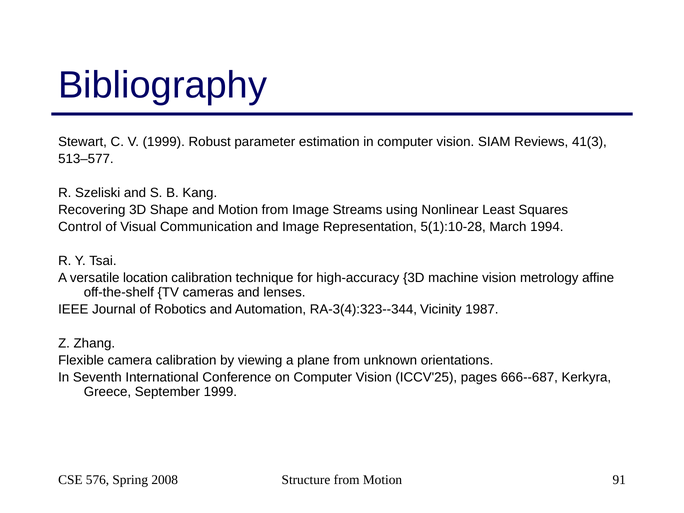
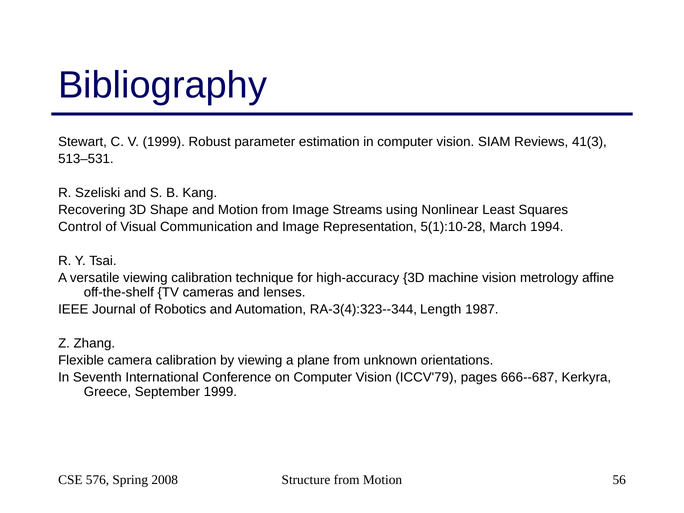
513–577: 513–577 -> 513–531
versatile location: location -> viewing
Vicinity: Vicinity -> Length
ICCV'25: ICCV'25 -> ICCV'79
91: 91 -> 56
